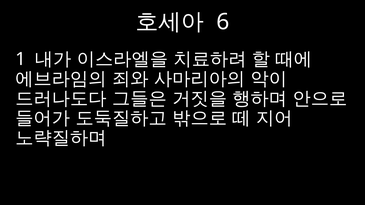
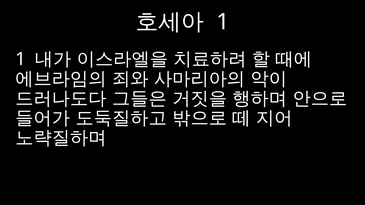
6 at (223, 22): 6 -> 1
